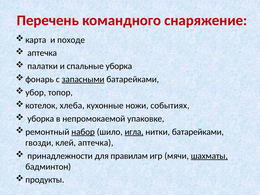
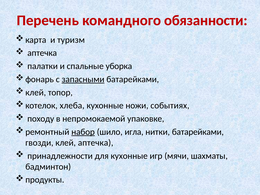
снаряжение: снаряжение -> обязанности
походе: походе -> туризм
убор at (36, 92): убор -> клей
уборка at (41, 119): уборка -> походу
игла underline: present -> none
для правилам: правилам -> кухонные
шахматы underline: present -> none
